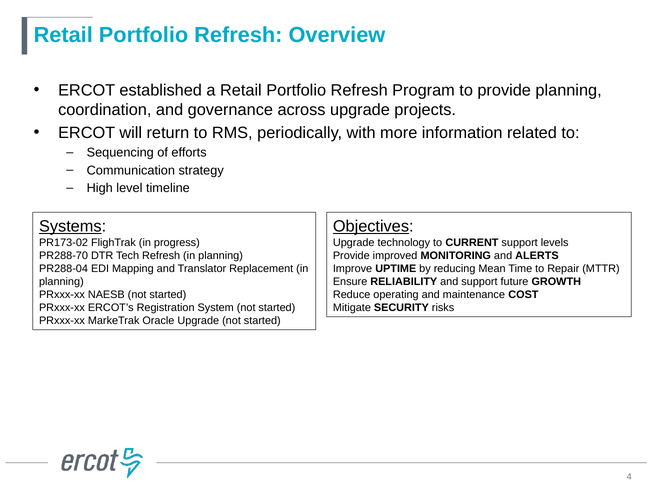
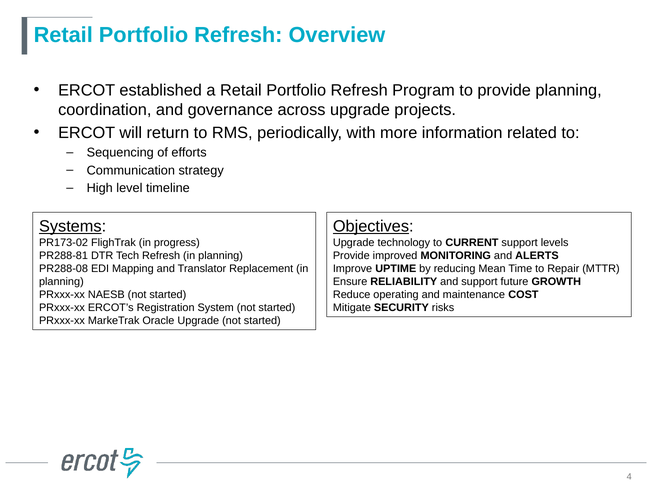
PR288-70: PR288-70 -> PR288-81
PR288-04: PR288-04 -> PR288-08
